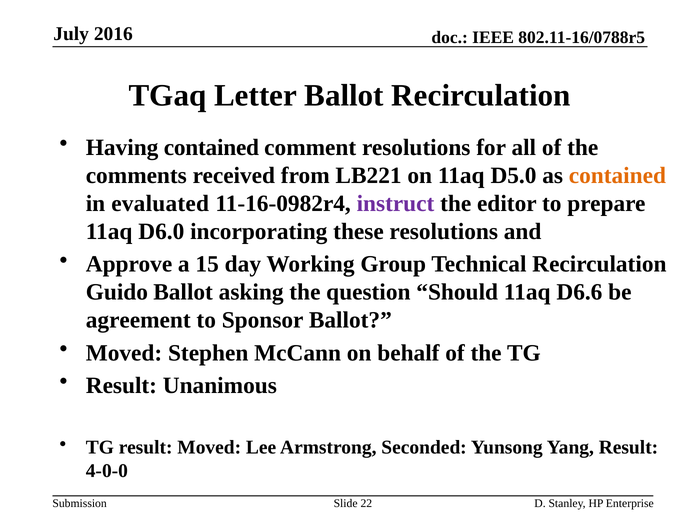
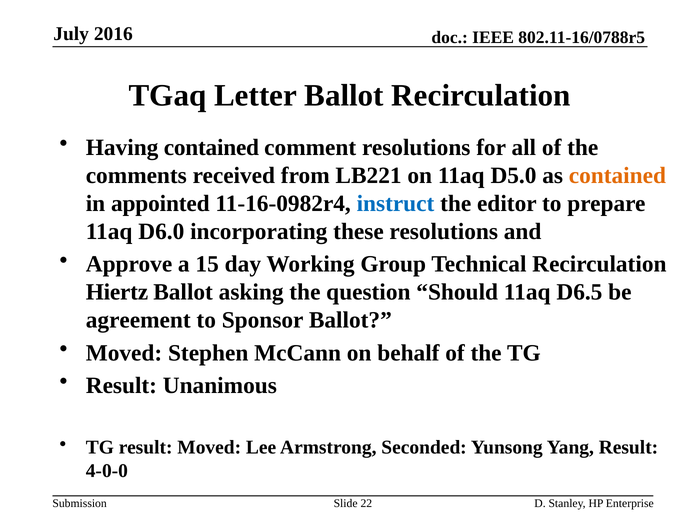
evaluated: evaluated -> appointed
instruct colour: purple -> blue
Guido: Guido -> Hiertz
D6.6: D6.6 -> D6.5
